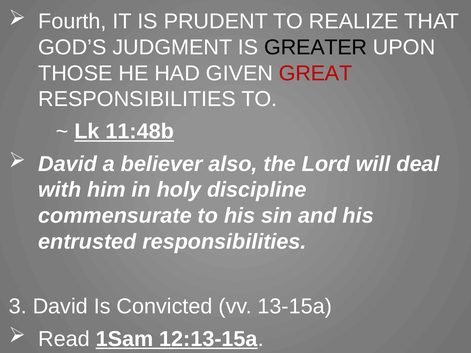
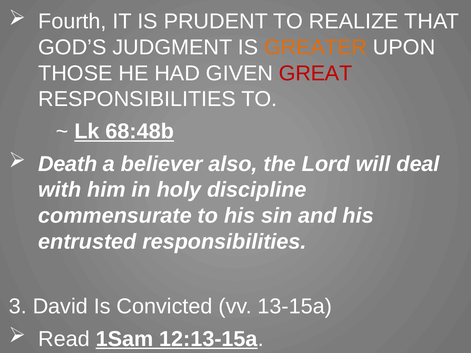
GREATER colour: black -> orange
11:48b: 11:48b -> 68:48b
David at (68, 164): David -> Death
